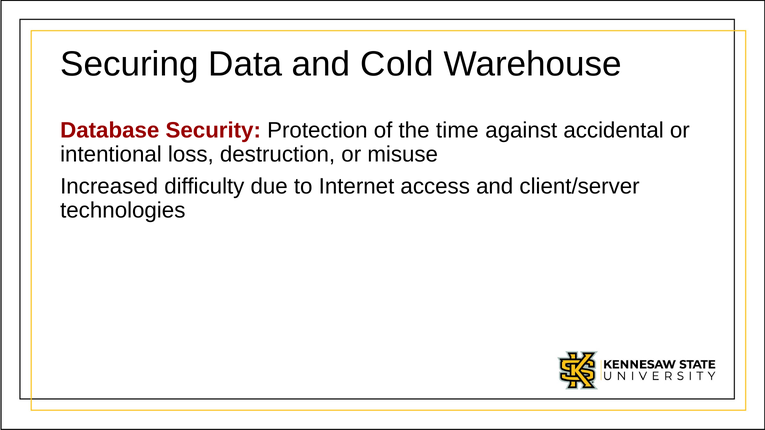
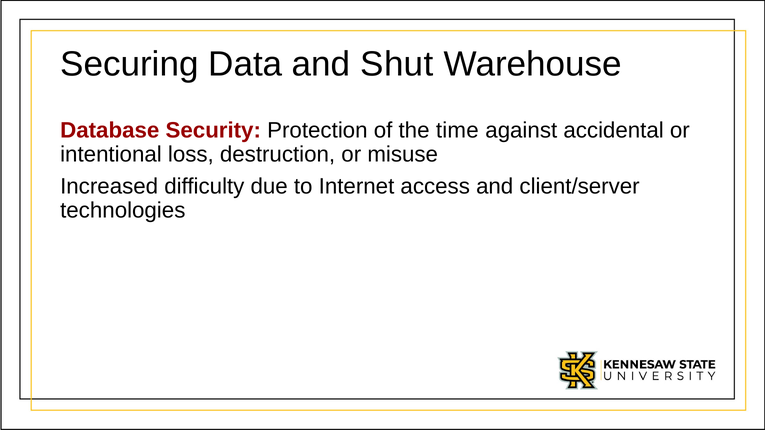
Cold: Cold -> Shut
